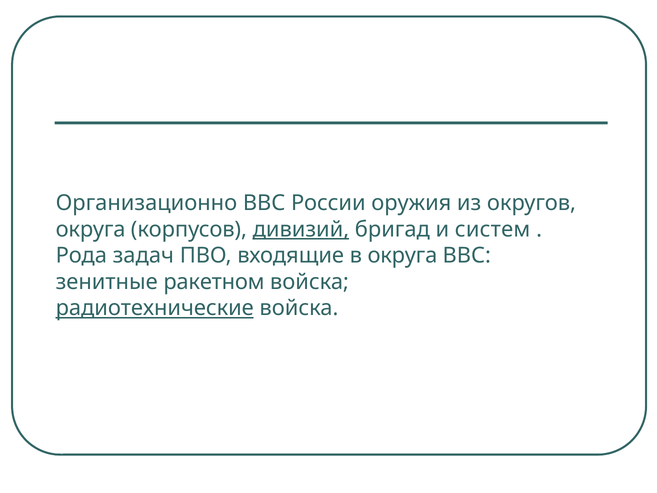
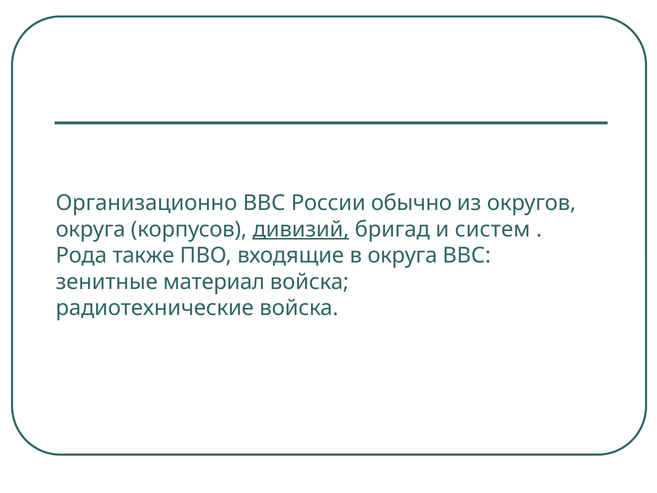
оружия: оружия -> обычно
задач: задач -> также
ракетном: ракетном -> материал
радиотехнические underline: present -> none
